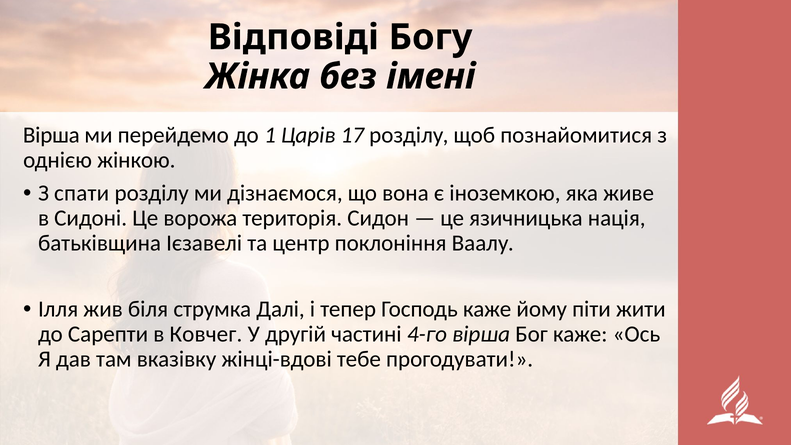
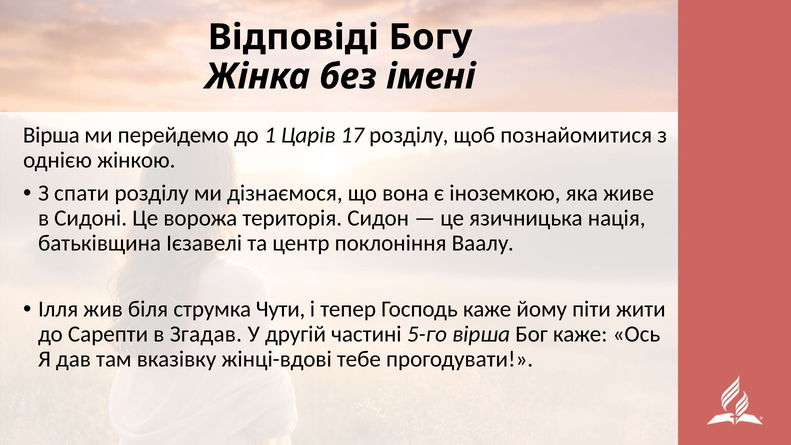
Далі: Далі -> Чути
Ковчег: Ковчег -> Згадав
4-го: 4-го -> 5-го
